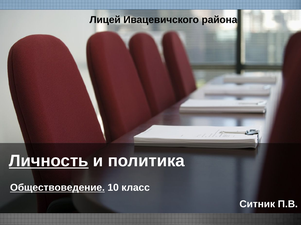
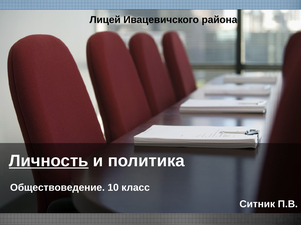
Обществоведение underline: present -> none
